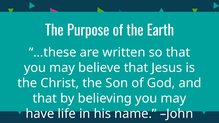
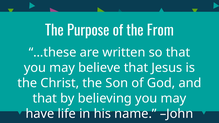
Earth: Earth -> From
